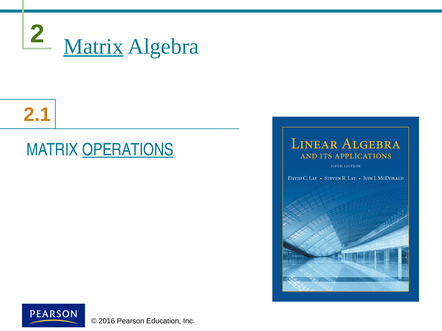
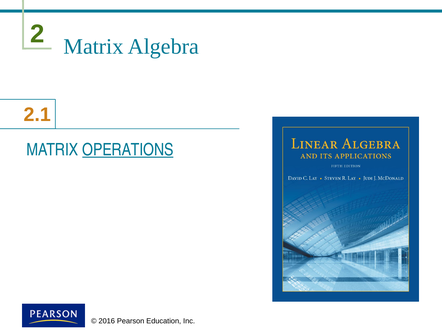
Matrix at (93, 46) underline: present -> none
